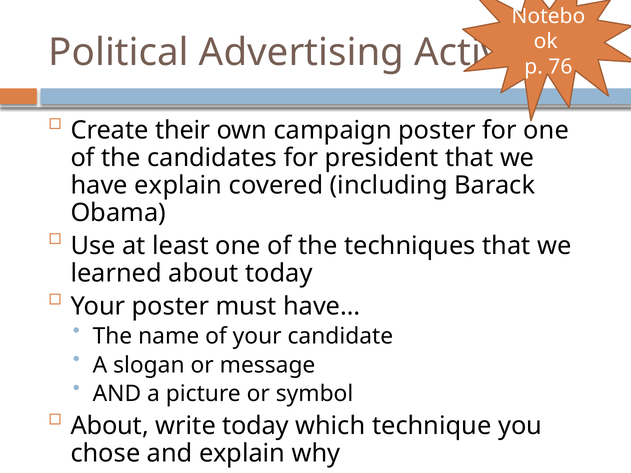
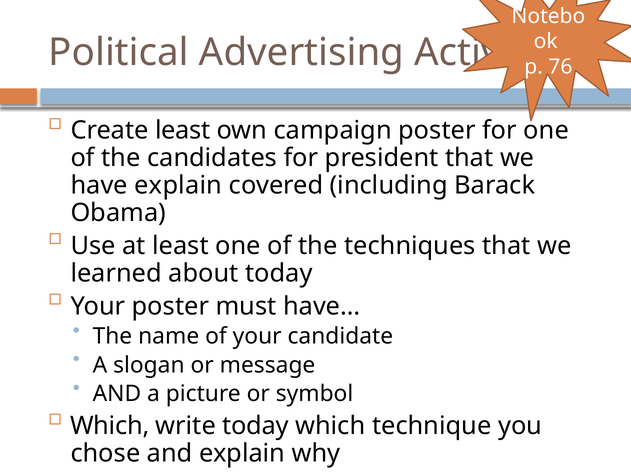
Create their: their -> least
About at (110, 426): About -> Which
